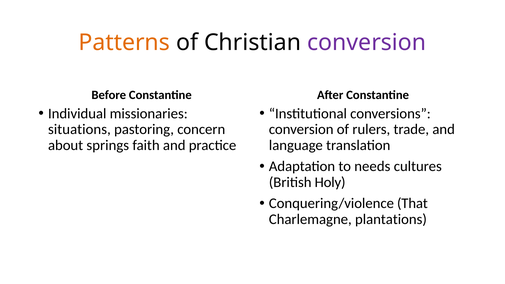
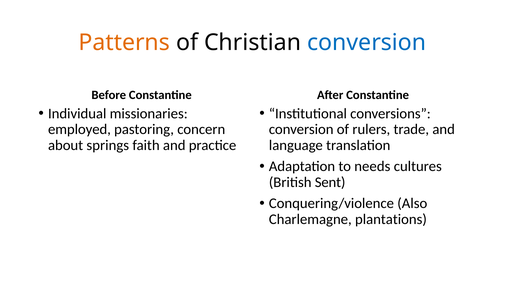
conversion at (367, 42) colour: purple -> blue
situations: situations -> employed
Holy: Holy -> Sent
That: That -> Also
